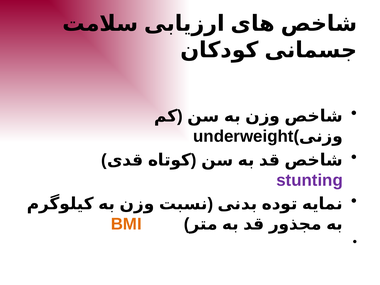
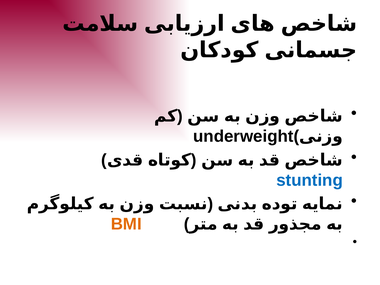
stunting colour: purple -> blue
